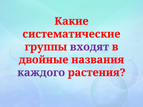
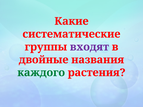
каждого colour: purple -> green
